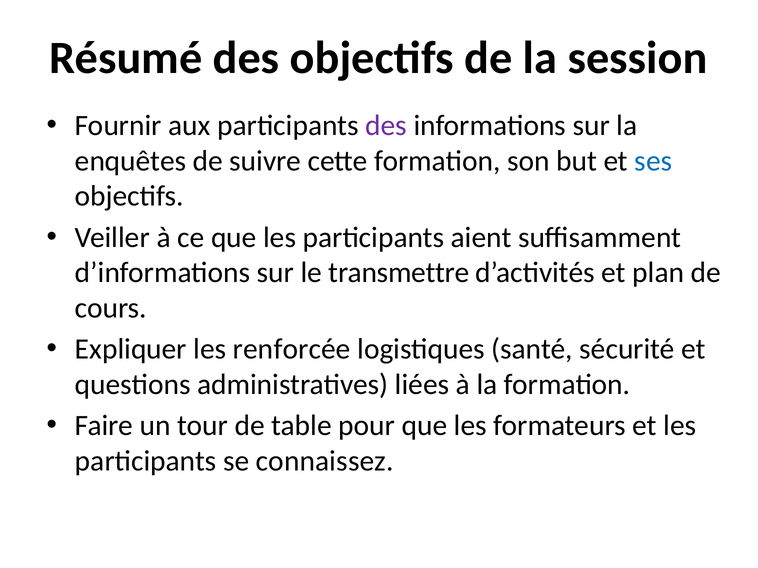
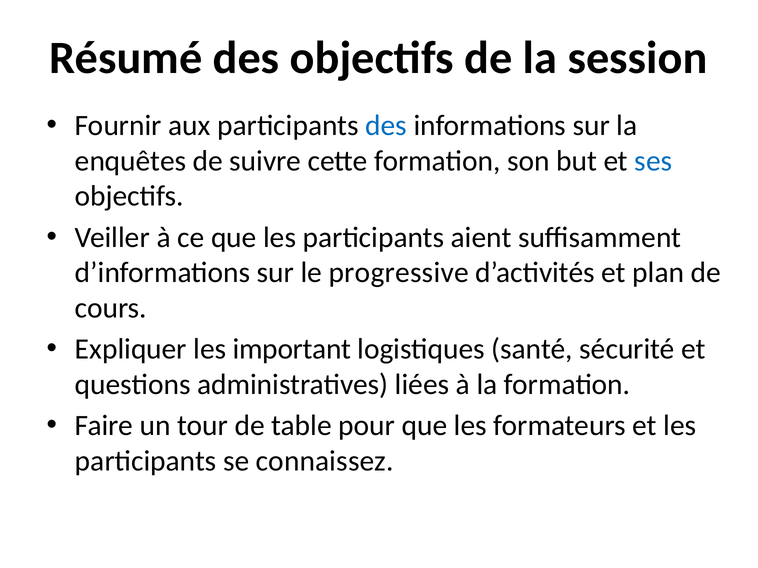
des at (386, 126) colour: purple -> blue
transmettre: transmettre -> progressive
renforcée: renforcée -> important
